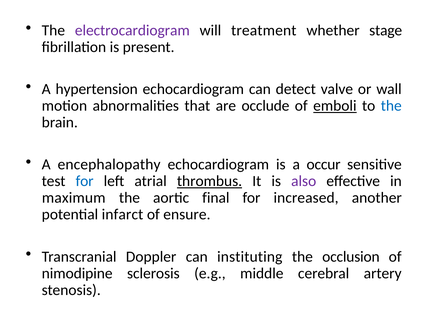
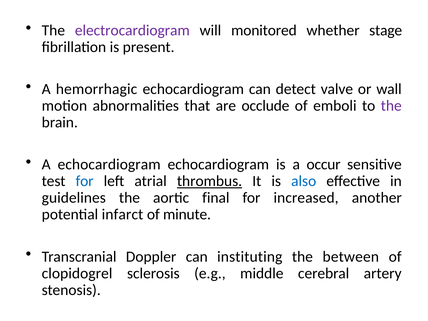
treatment: treatment -> monitored
hypertension: hypertension -> hemorrhagic
emboli underline: present -> none
the at (391, 106) colour: blue -> purple
A encephalopathy: encephalopathy -> echocardiogram
also colour: purple -> blue
maximum: maximum -> guidelines
ensure: ensure -> minute
occlusion: occlusion -> between
nimodipine: nimodipine -> clopidogrel
